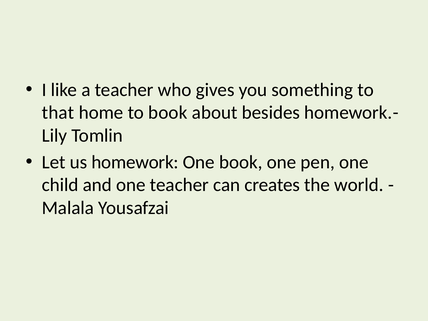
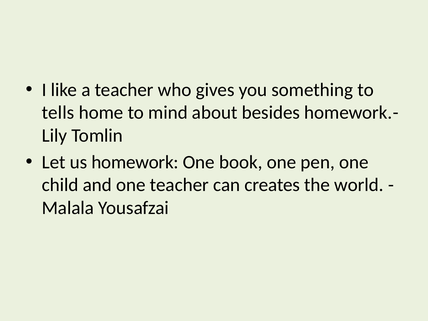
that: that -> tells
to book: book -> mind
